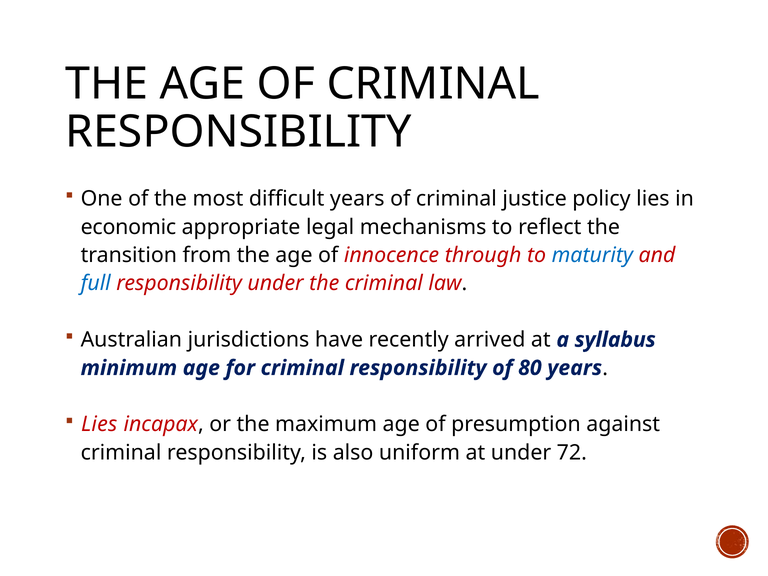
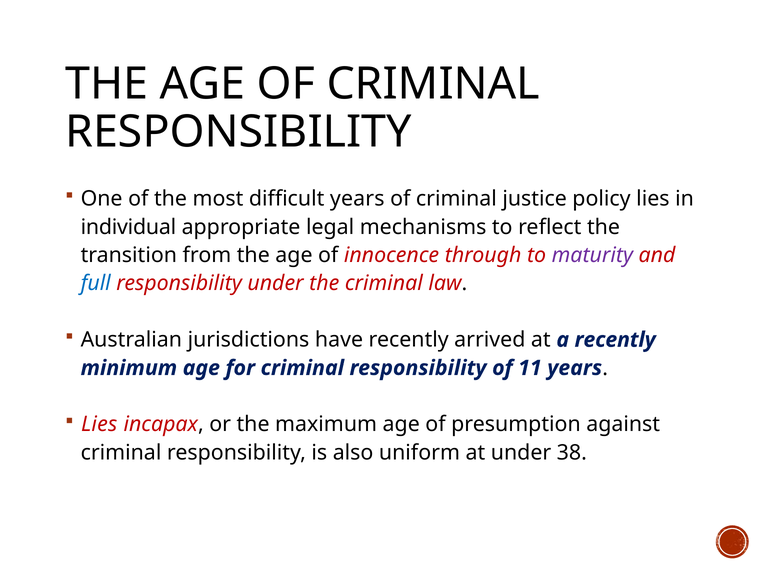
economic: economic -> individual
maturity colour: blue -> purple
a syllabus: syllabus -> recently
80: 80 -> 11
72: 72 -> 38
